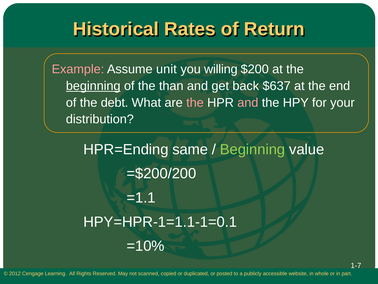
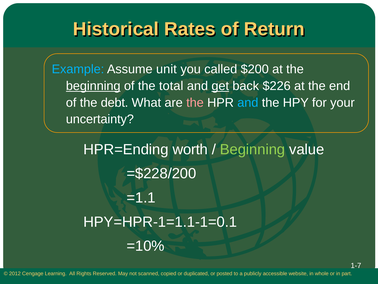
Example colour: pink -> light blue
willing: willing -> called
than: than -> total
get underline: none -> present
$637: $637 -> $226
and at (248, 102) colour: pink -> light blue
distribution: distribution -> uncertainty
same: same -> worth
=$200/200: =$200/200 -> =$228/200
